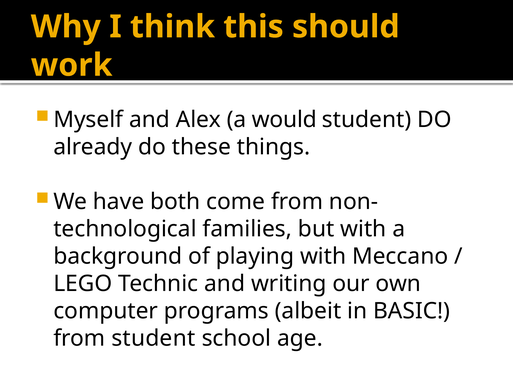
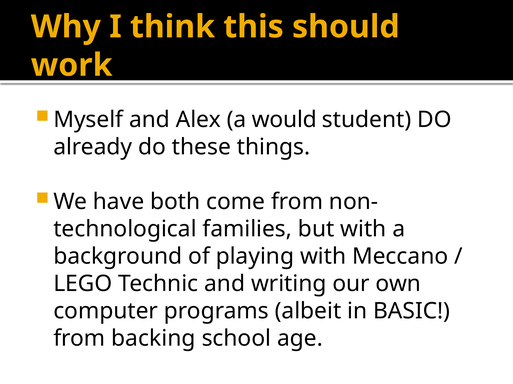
from student: student -> backing
